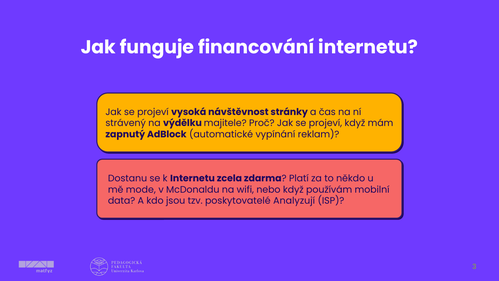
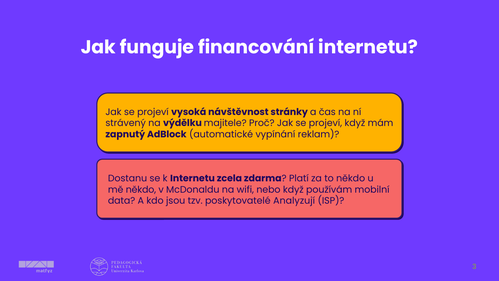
mě mode: mode -> někdo
